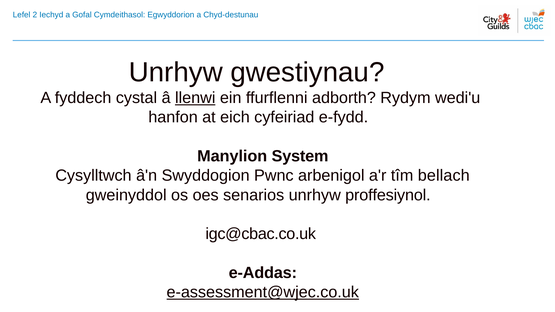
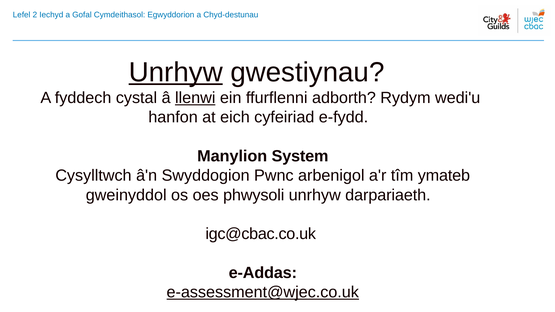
Unrhyw at (176, 72) underline: none -> present
bellach: bellach -> ymateb
senarios: senarios -> phwysoli
proffesiynol: proffesiynol -> darpariaeth
